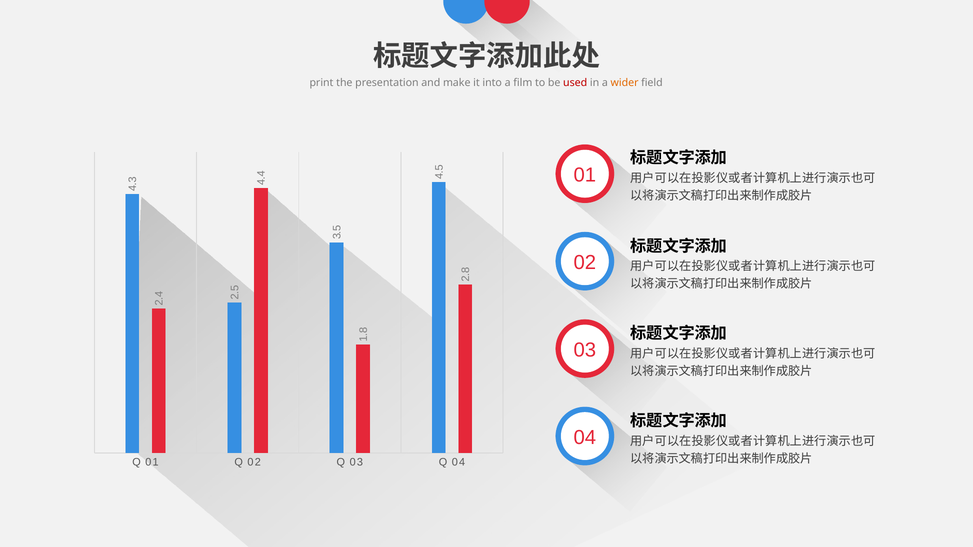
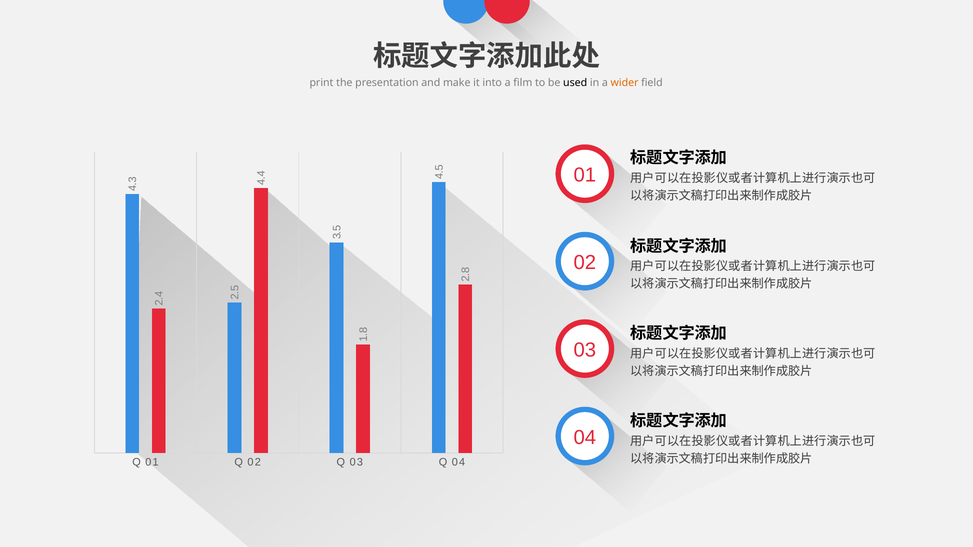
used colour: red -> black
